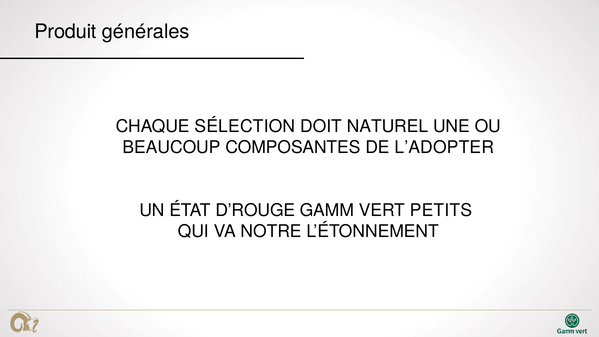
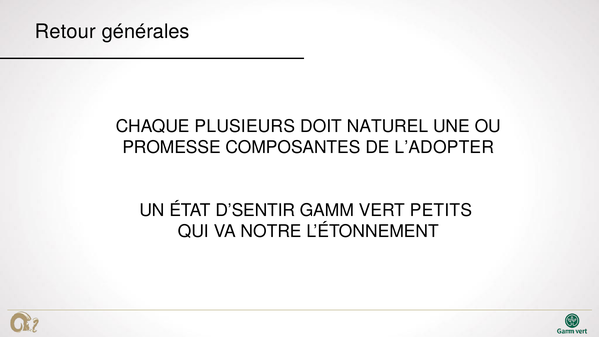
Produit: Produit -> Retour
SÉLECTION: SÉLECTION -> PLUSIEURS
BEAUCOUP: BEAUCOUP -> PROMESSE
D’ROUGE: D’ROUGE -> D’SENTIR
